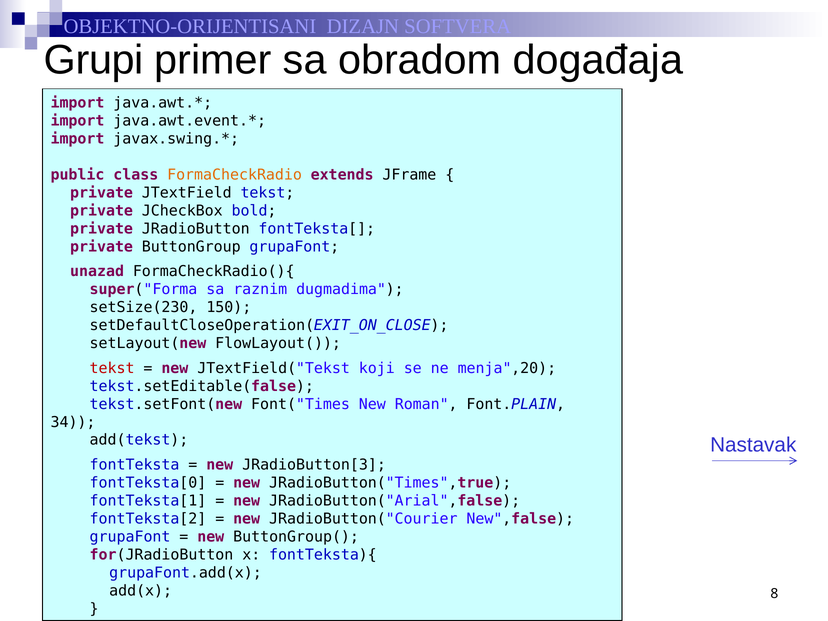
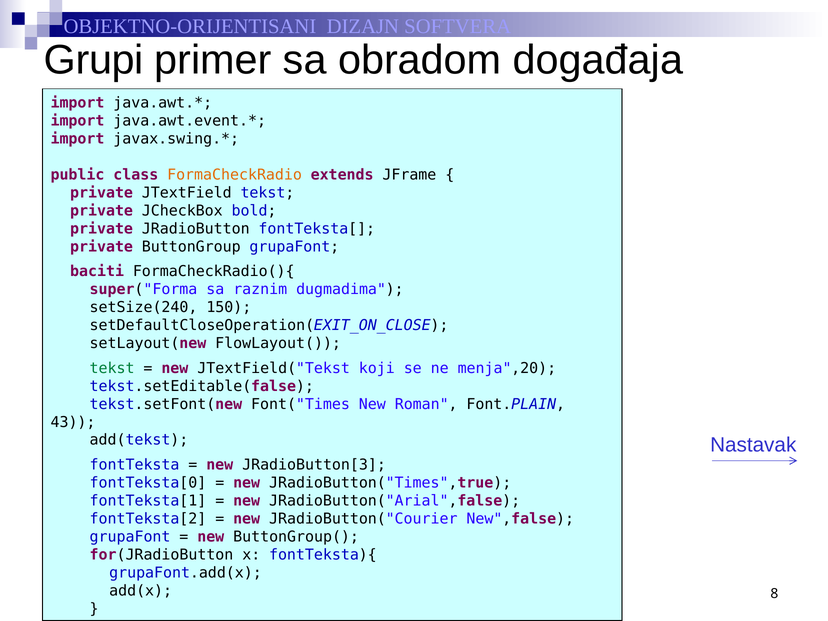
unazad: unazad -> baciti
setSize(230: setSize(230 -> setSize(240
tekst at (112, 368) colour: red -> green
34: 34 -> 43
